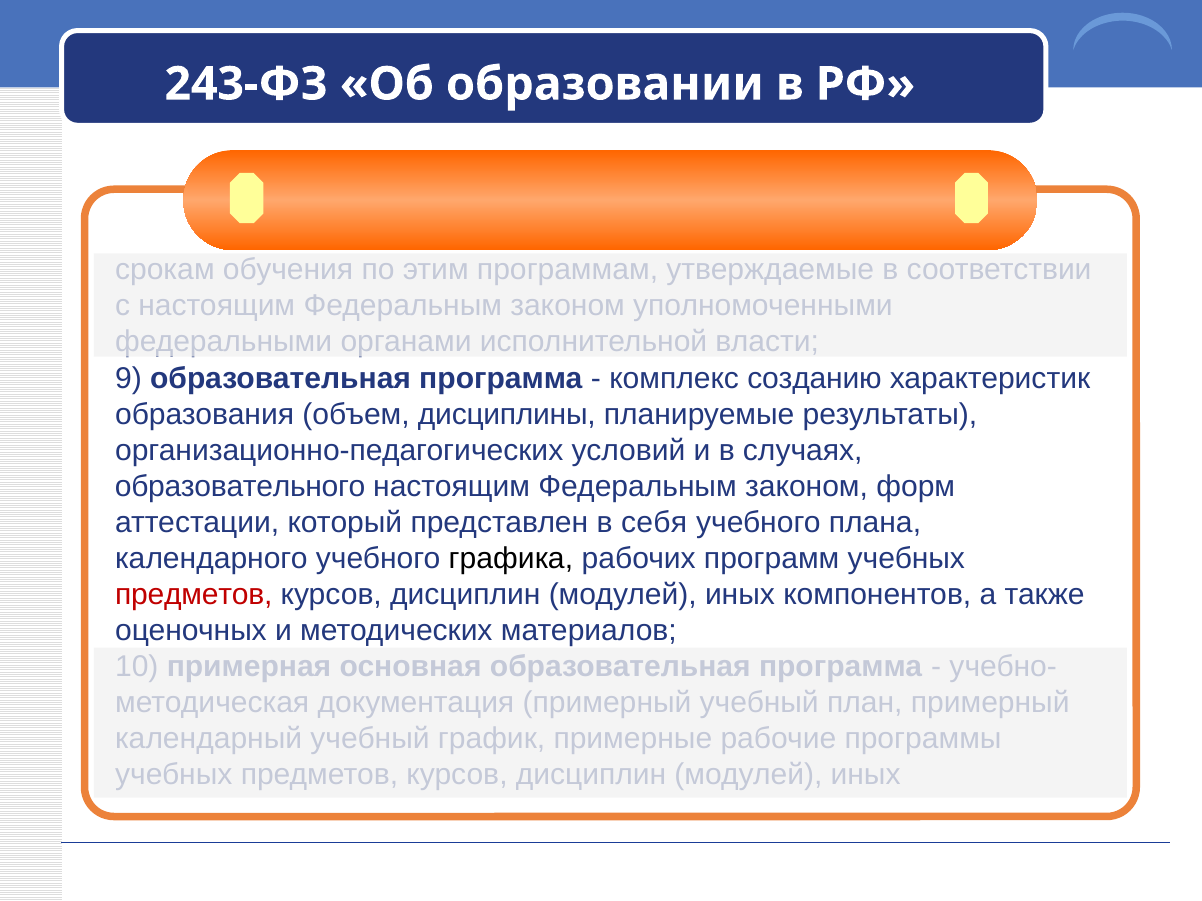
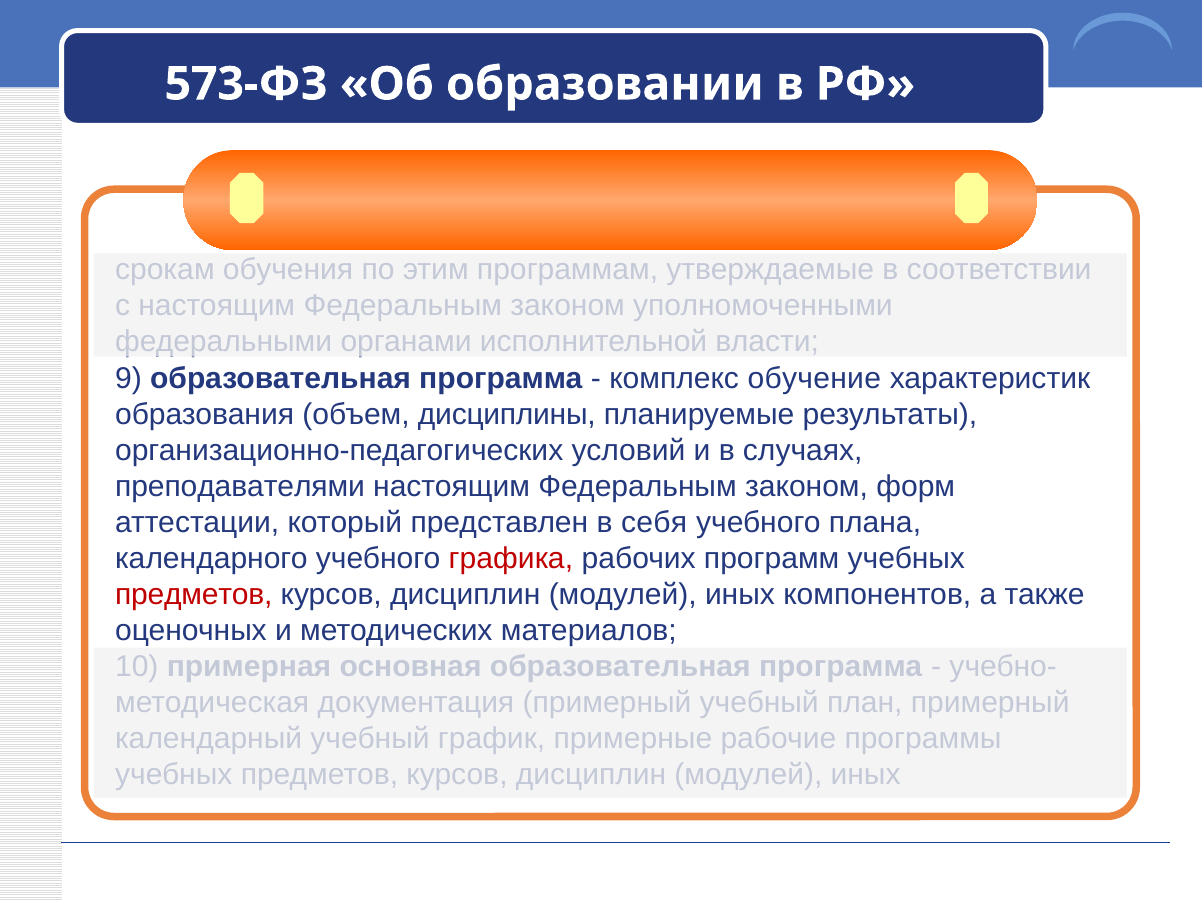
243-ФЗ: 243-ФЗ -> 573-ФЗ
созданию: созданию -> обучение
образовательного: образовательного -> преподавателями
графика colour: black -> red
